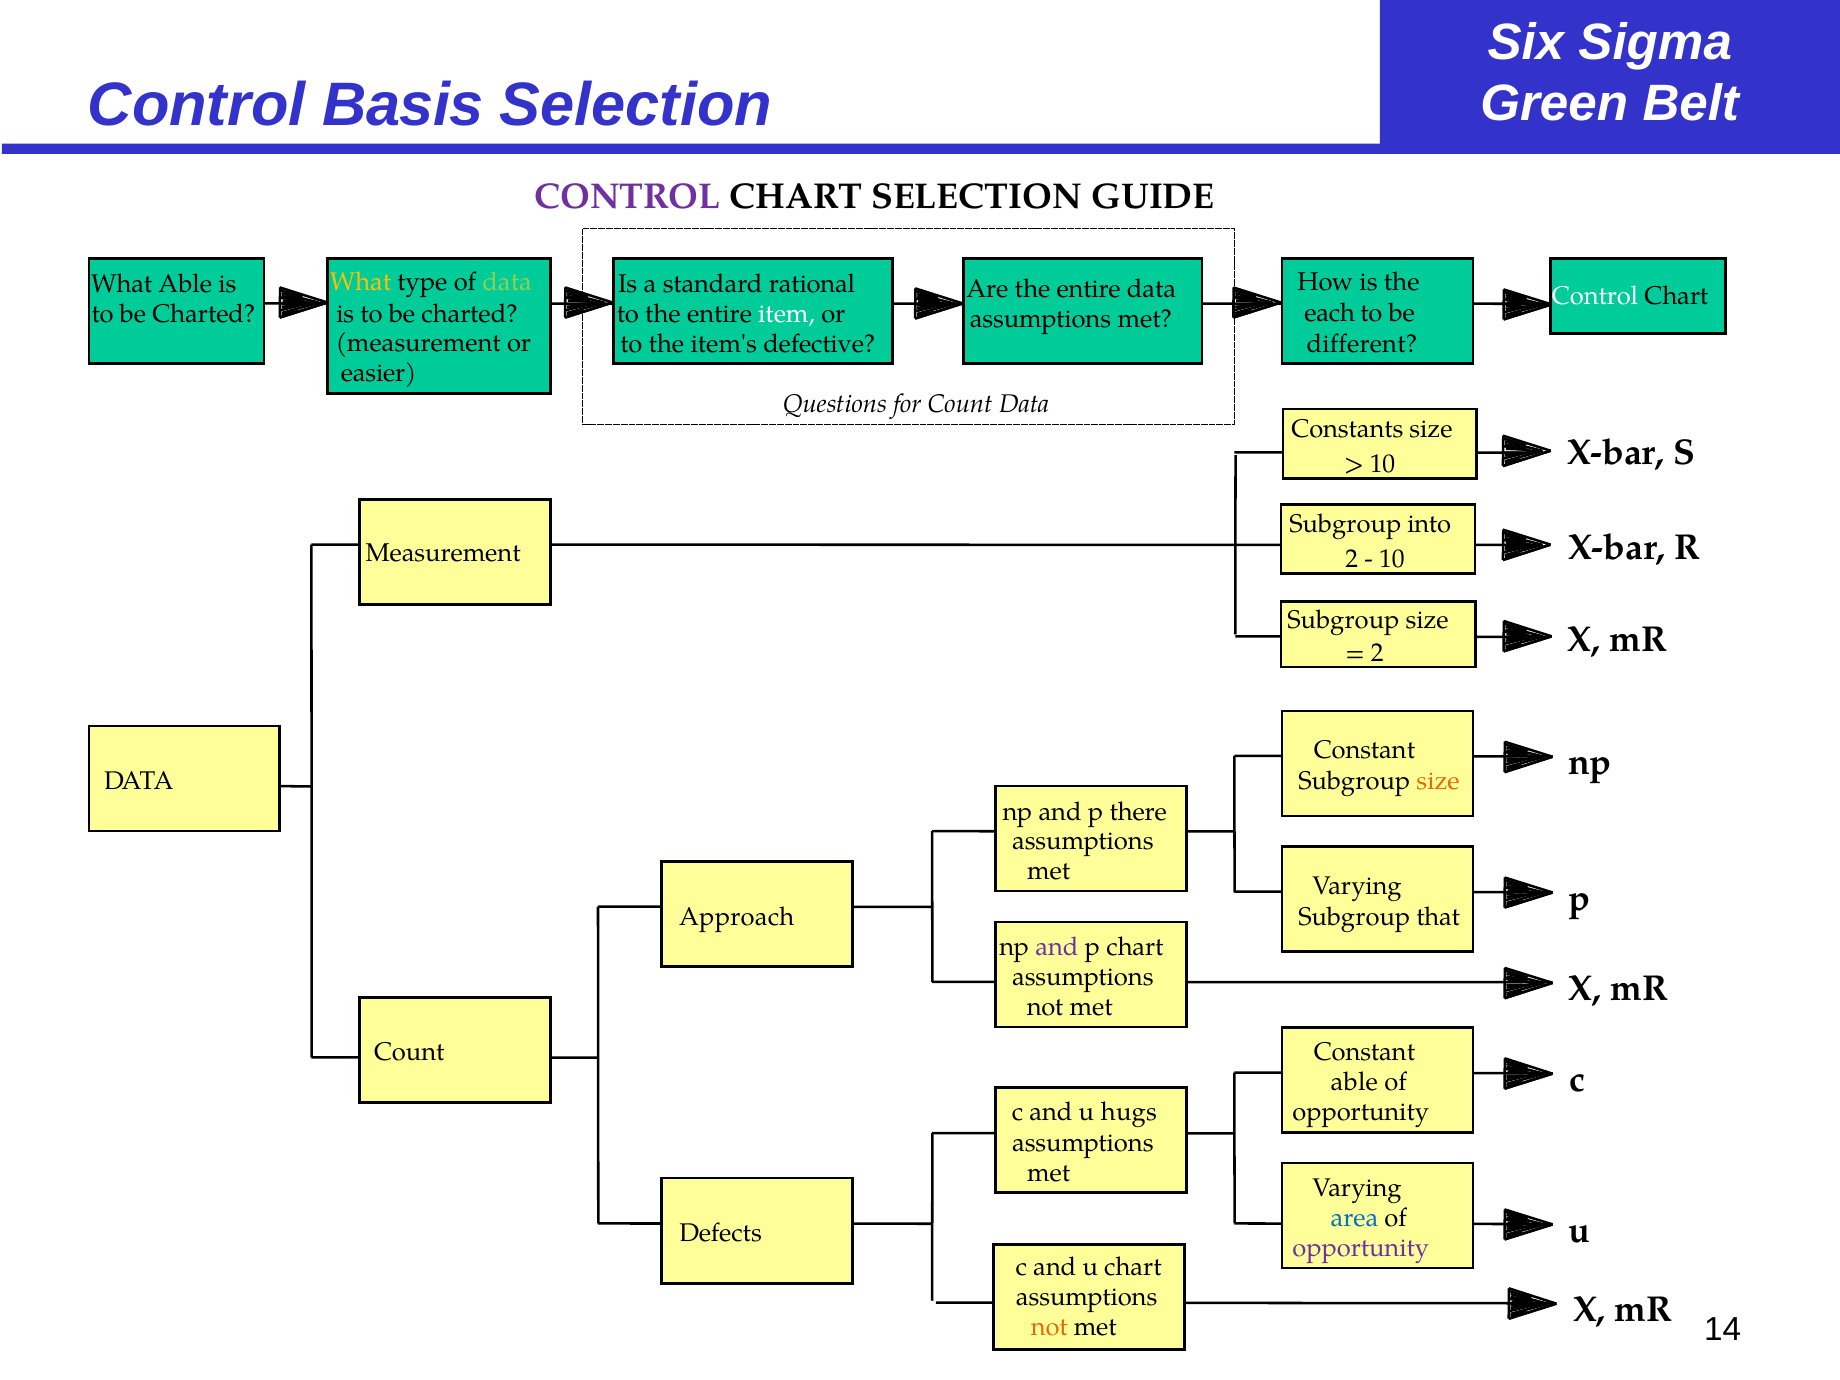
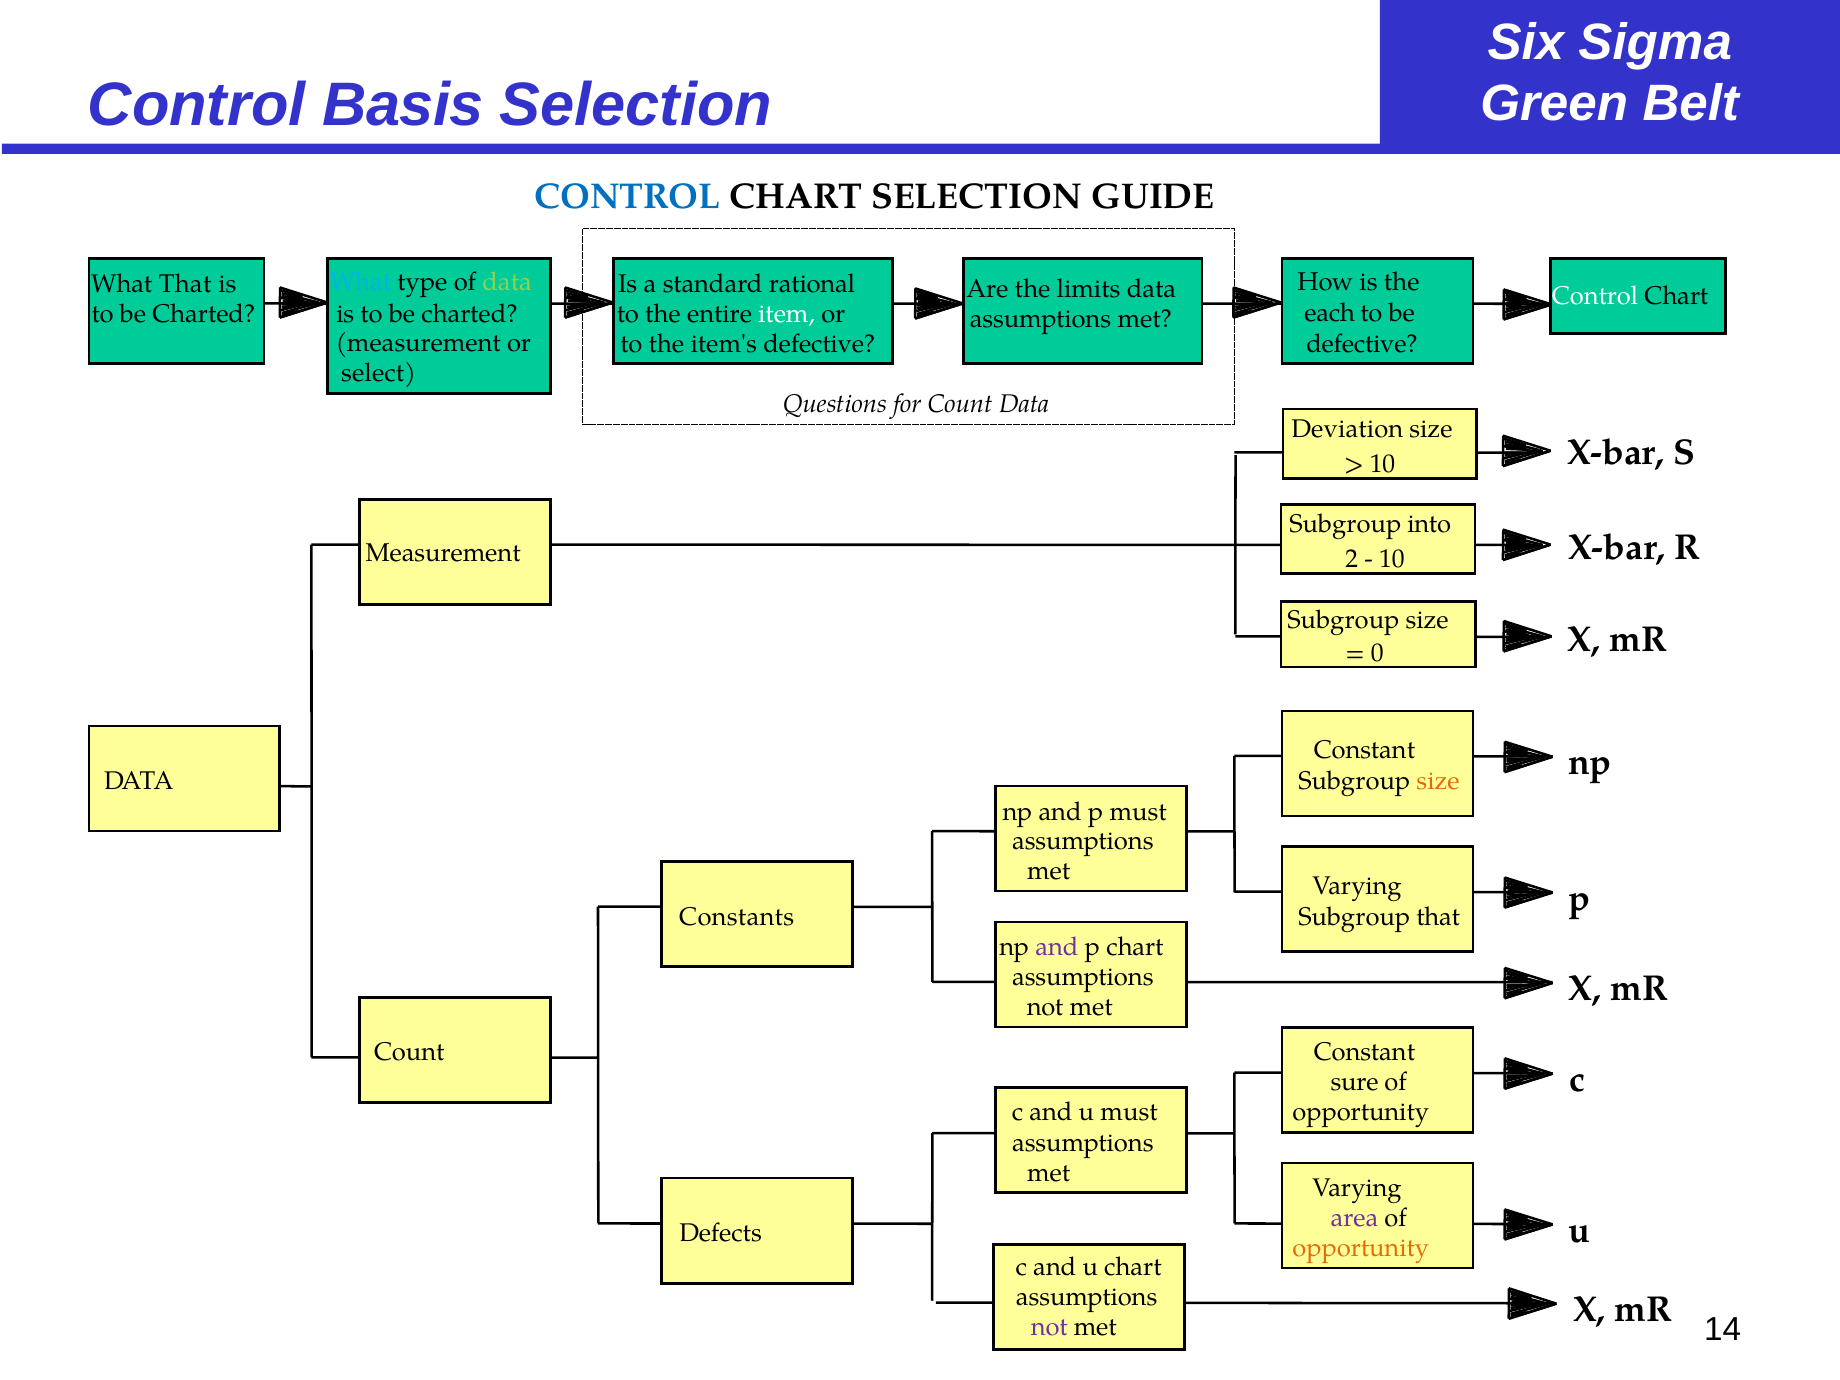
CONTROL at (628, 197) colour: purple -> blue
What at (361, 282) colour: yellow -> light blue
What Able: Able -> That
Are the entire: entire -> limits
different at (1362, 344): different -> defective
easier: easier -> select
Constants: Constants -> Deviation
2 at (1377, 653): 2 -> 0
p there: there -> must
Approach: Approach -> Constants
able at (1354, 1082): able -> sure
u hugs: hugs -> must
area colour: blue -> purple
opportunity at (1361, 1248) colour: purple -> orange
not at (1049, 1327) colour: orange -> purple
